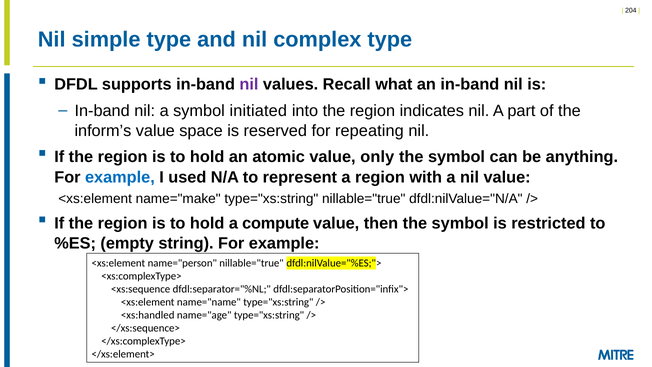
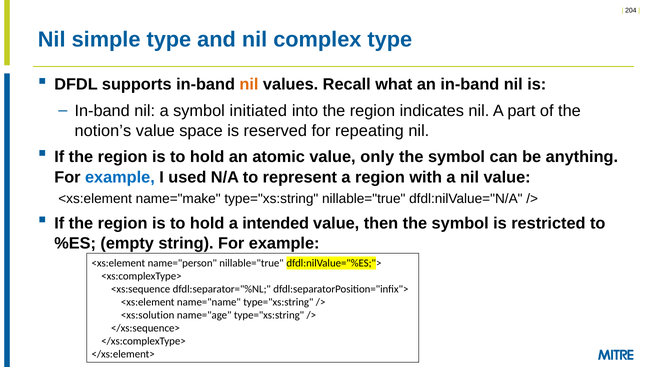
nil at (249, 85) colour: purple -> orange
inform’s: inform’s -> notion’s
compute: compute -> intended
<xs:handled: <xs:handled -> <xs:solution
